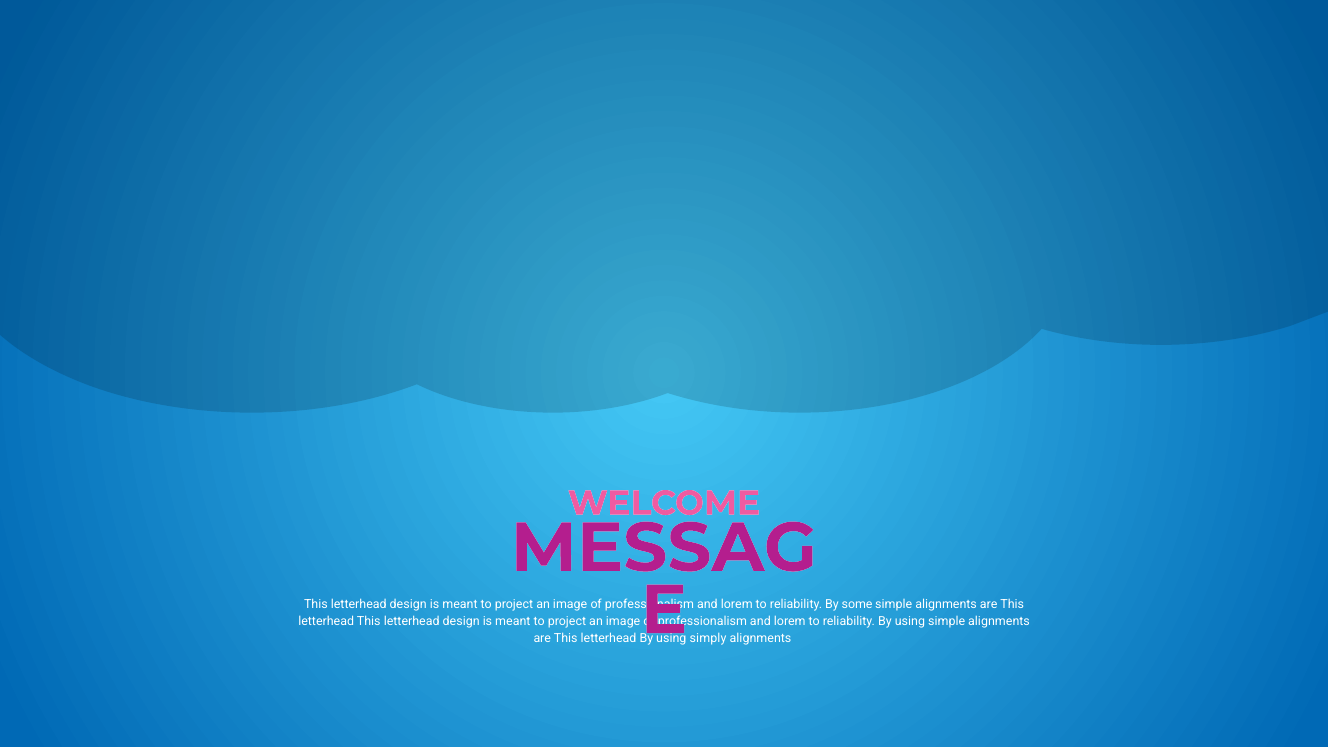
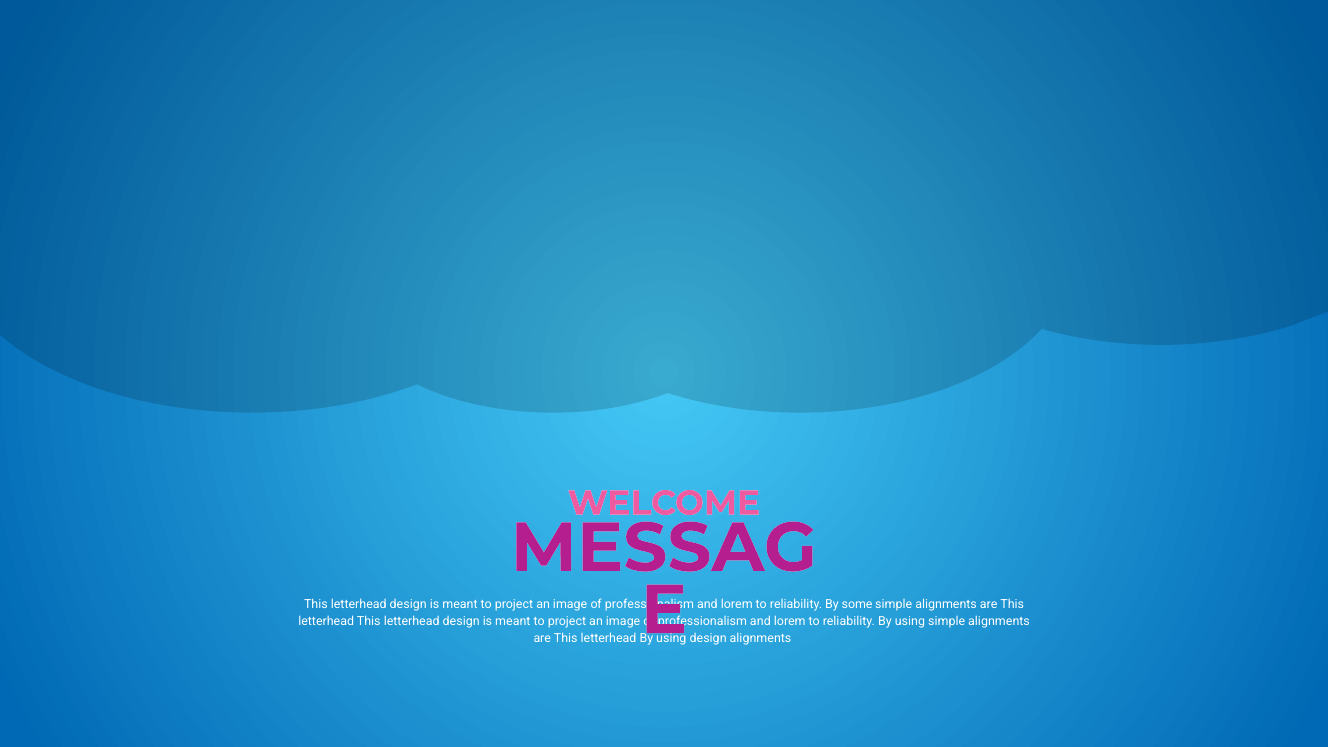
simply at (708, 638): simply -> design
